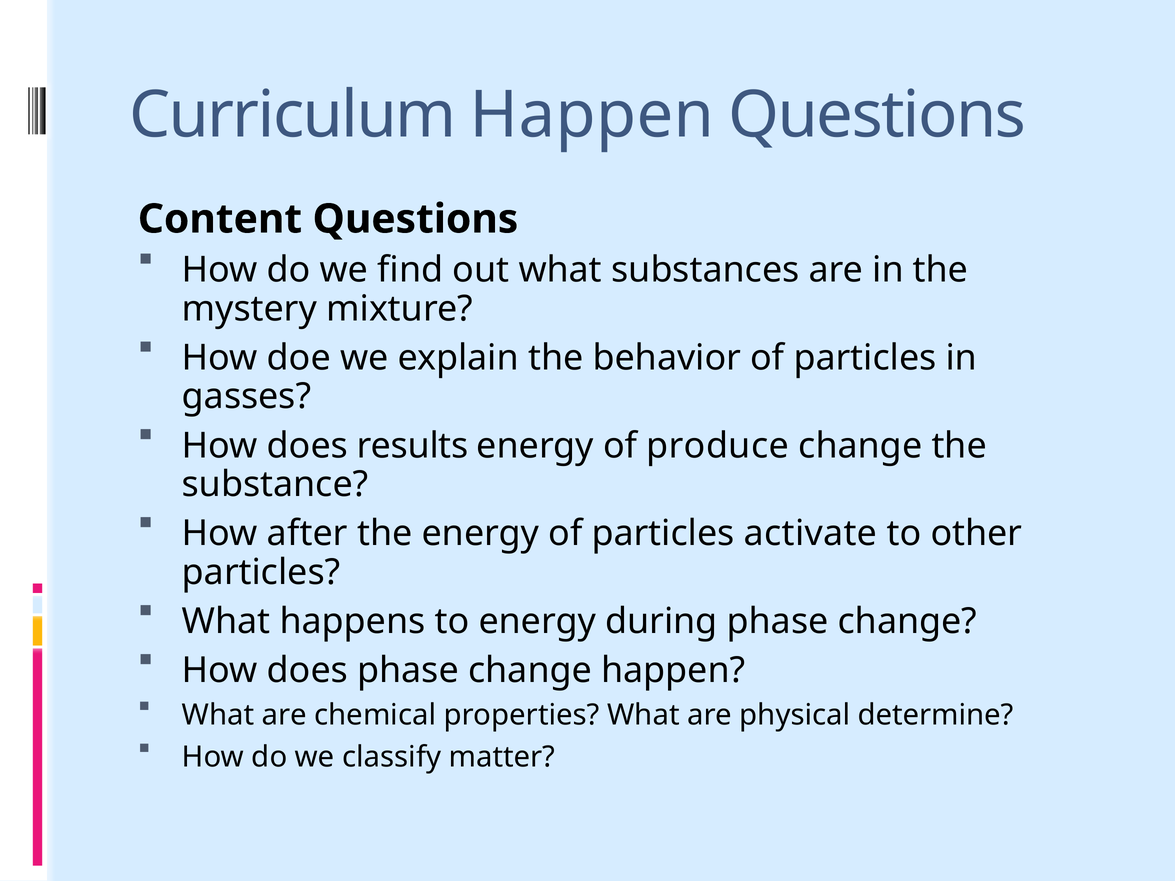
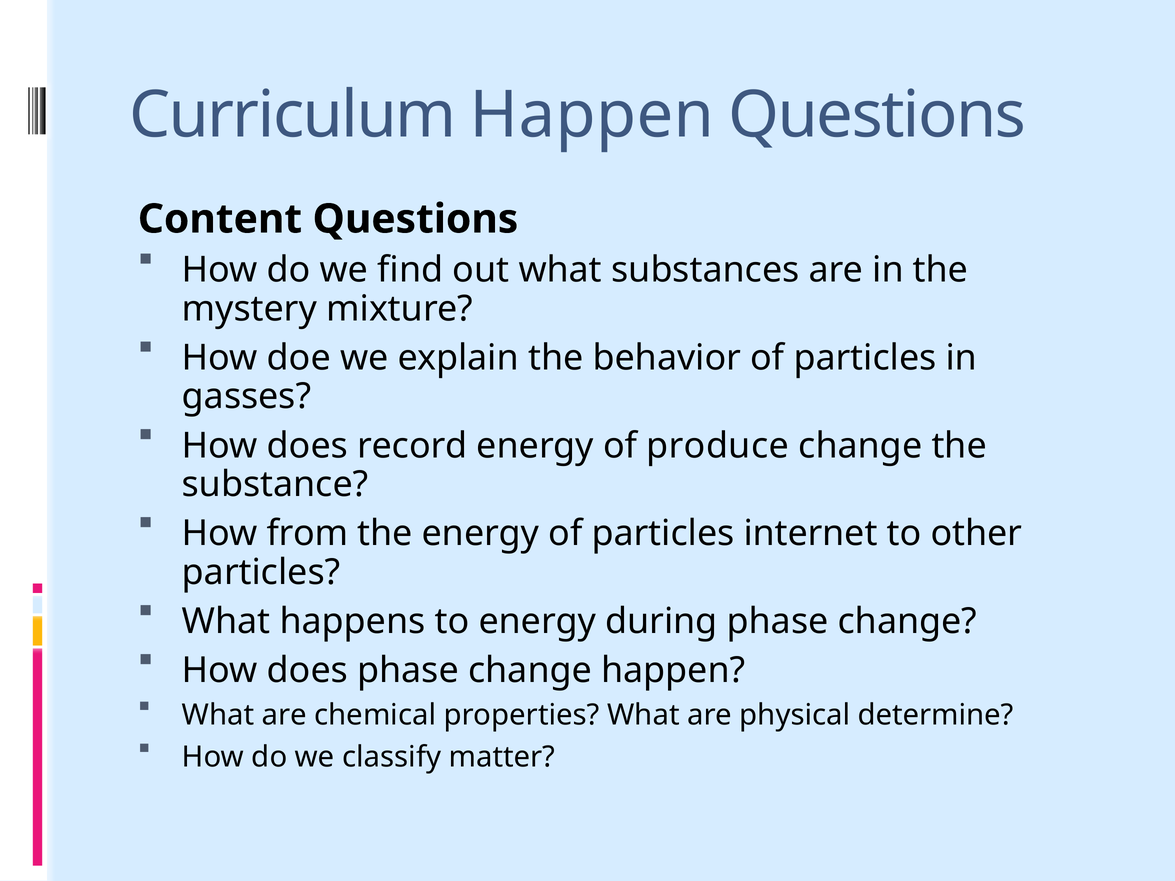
results: results -> record
after: after -> from
activate: activate -> internet
